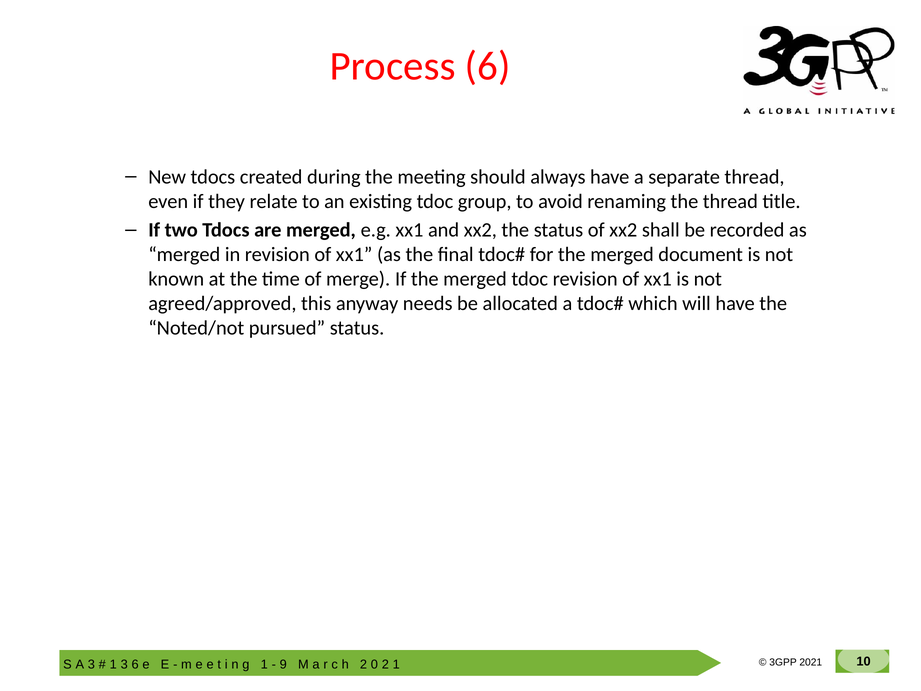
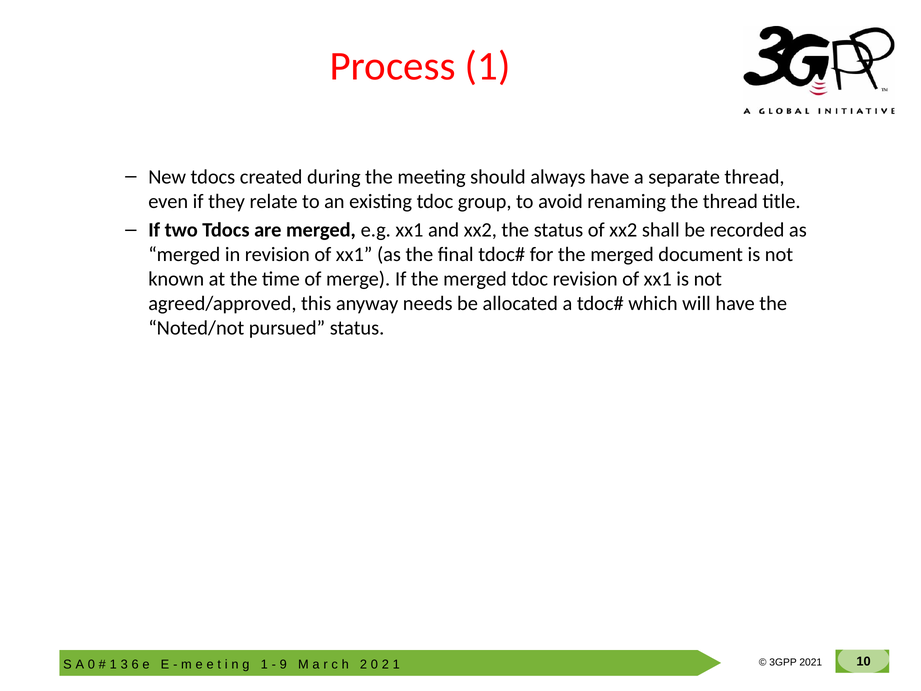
Process 6: 6 -> 1
A 3: 3 -> 0
